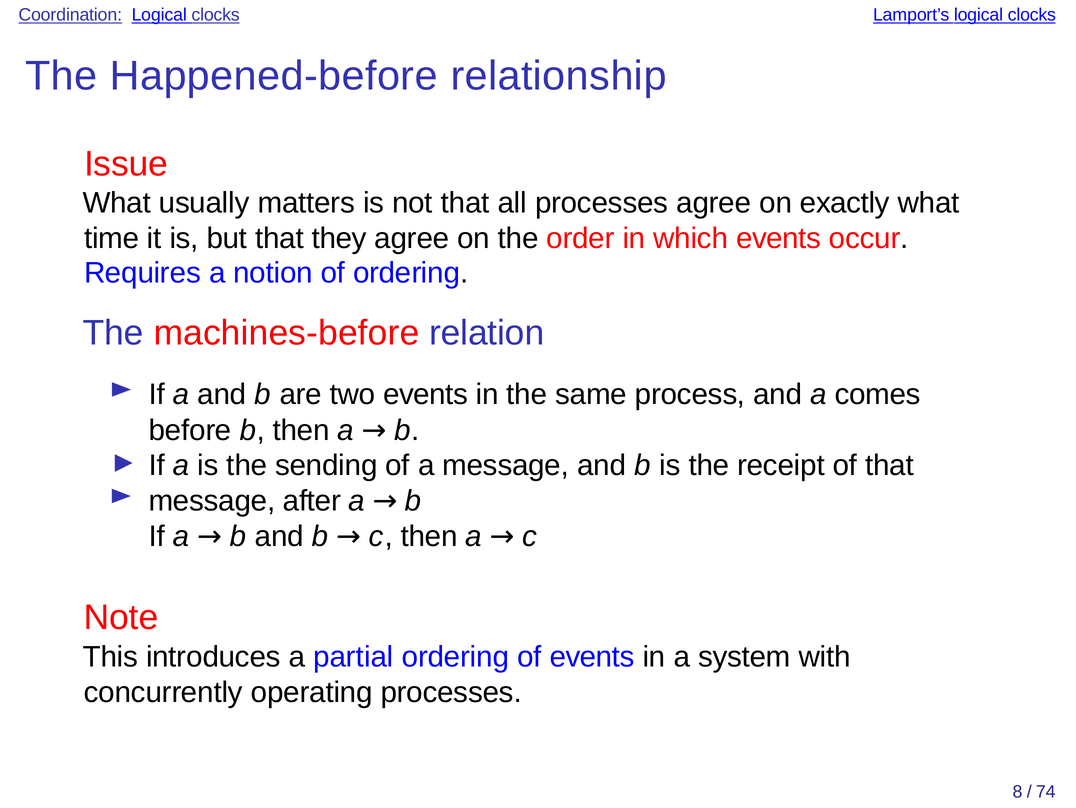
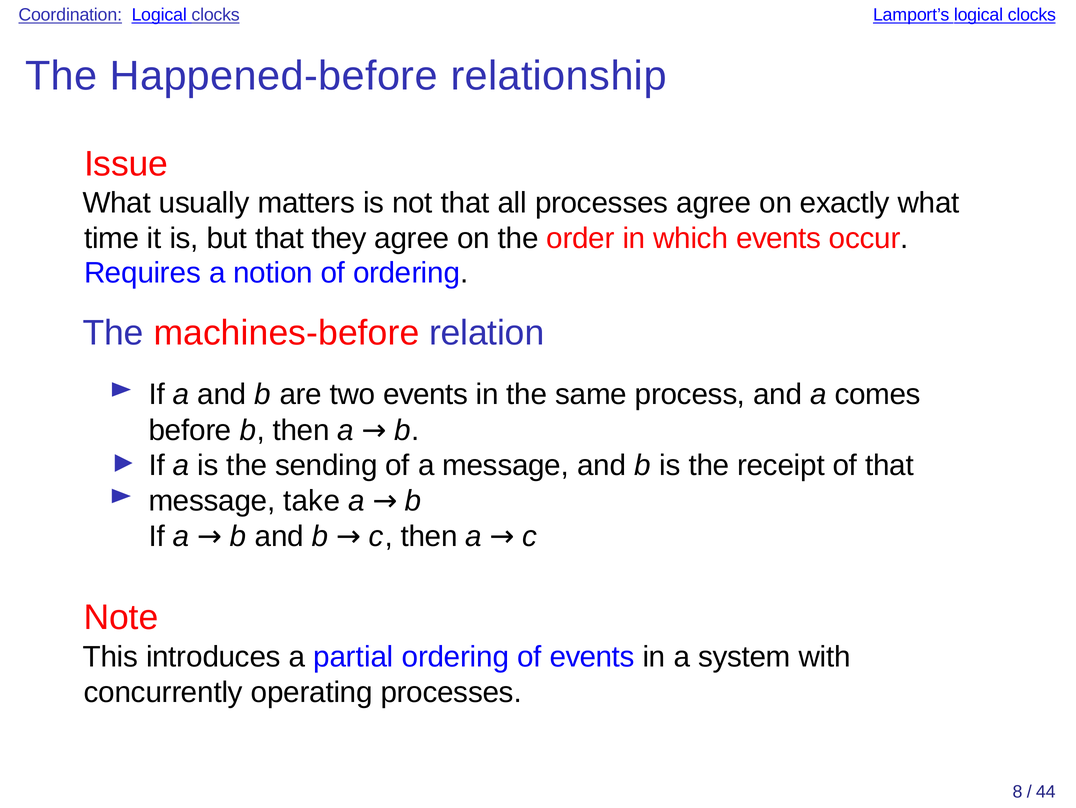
after: after -> take
74: 74 -> 44
